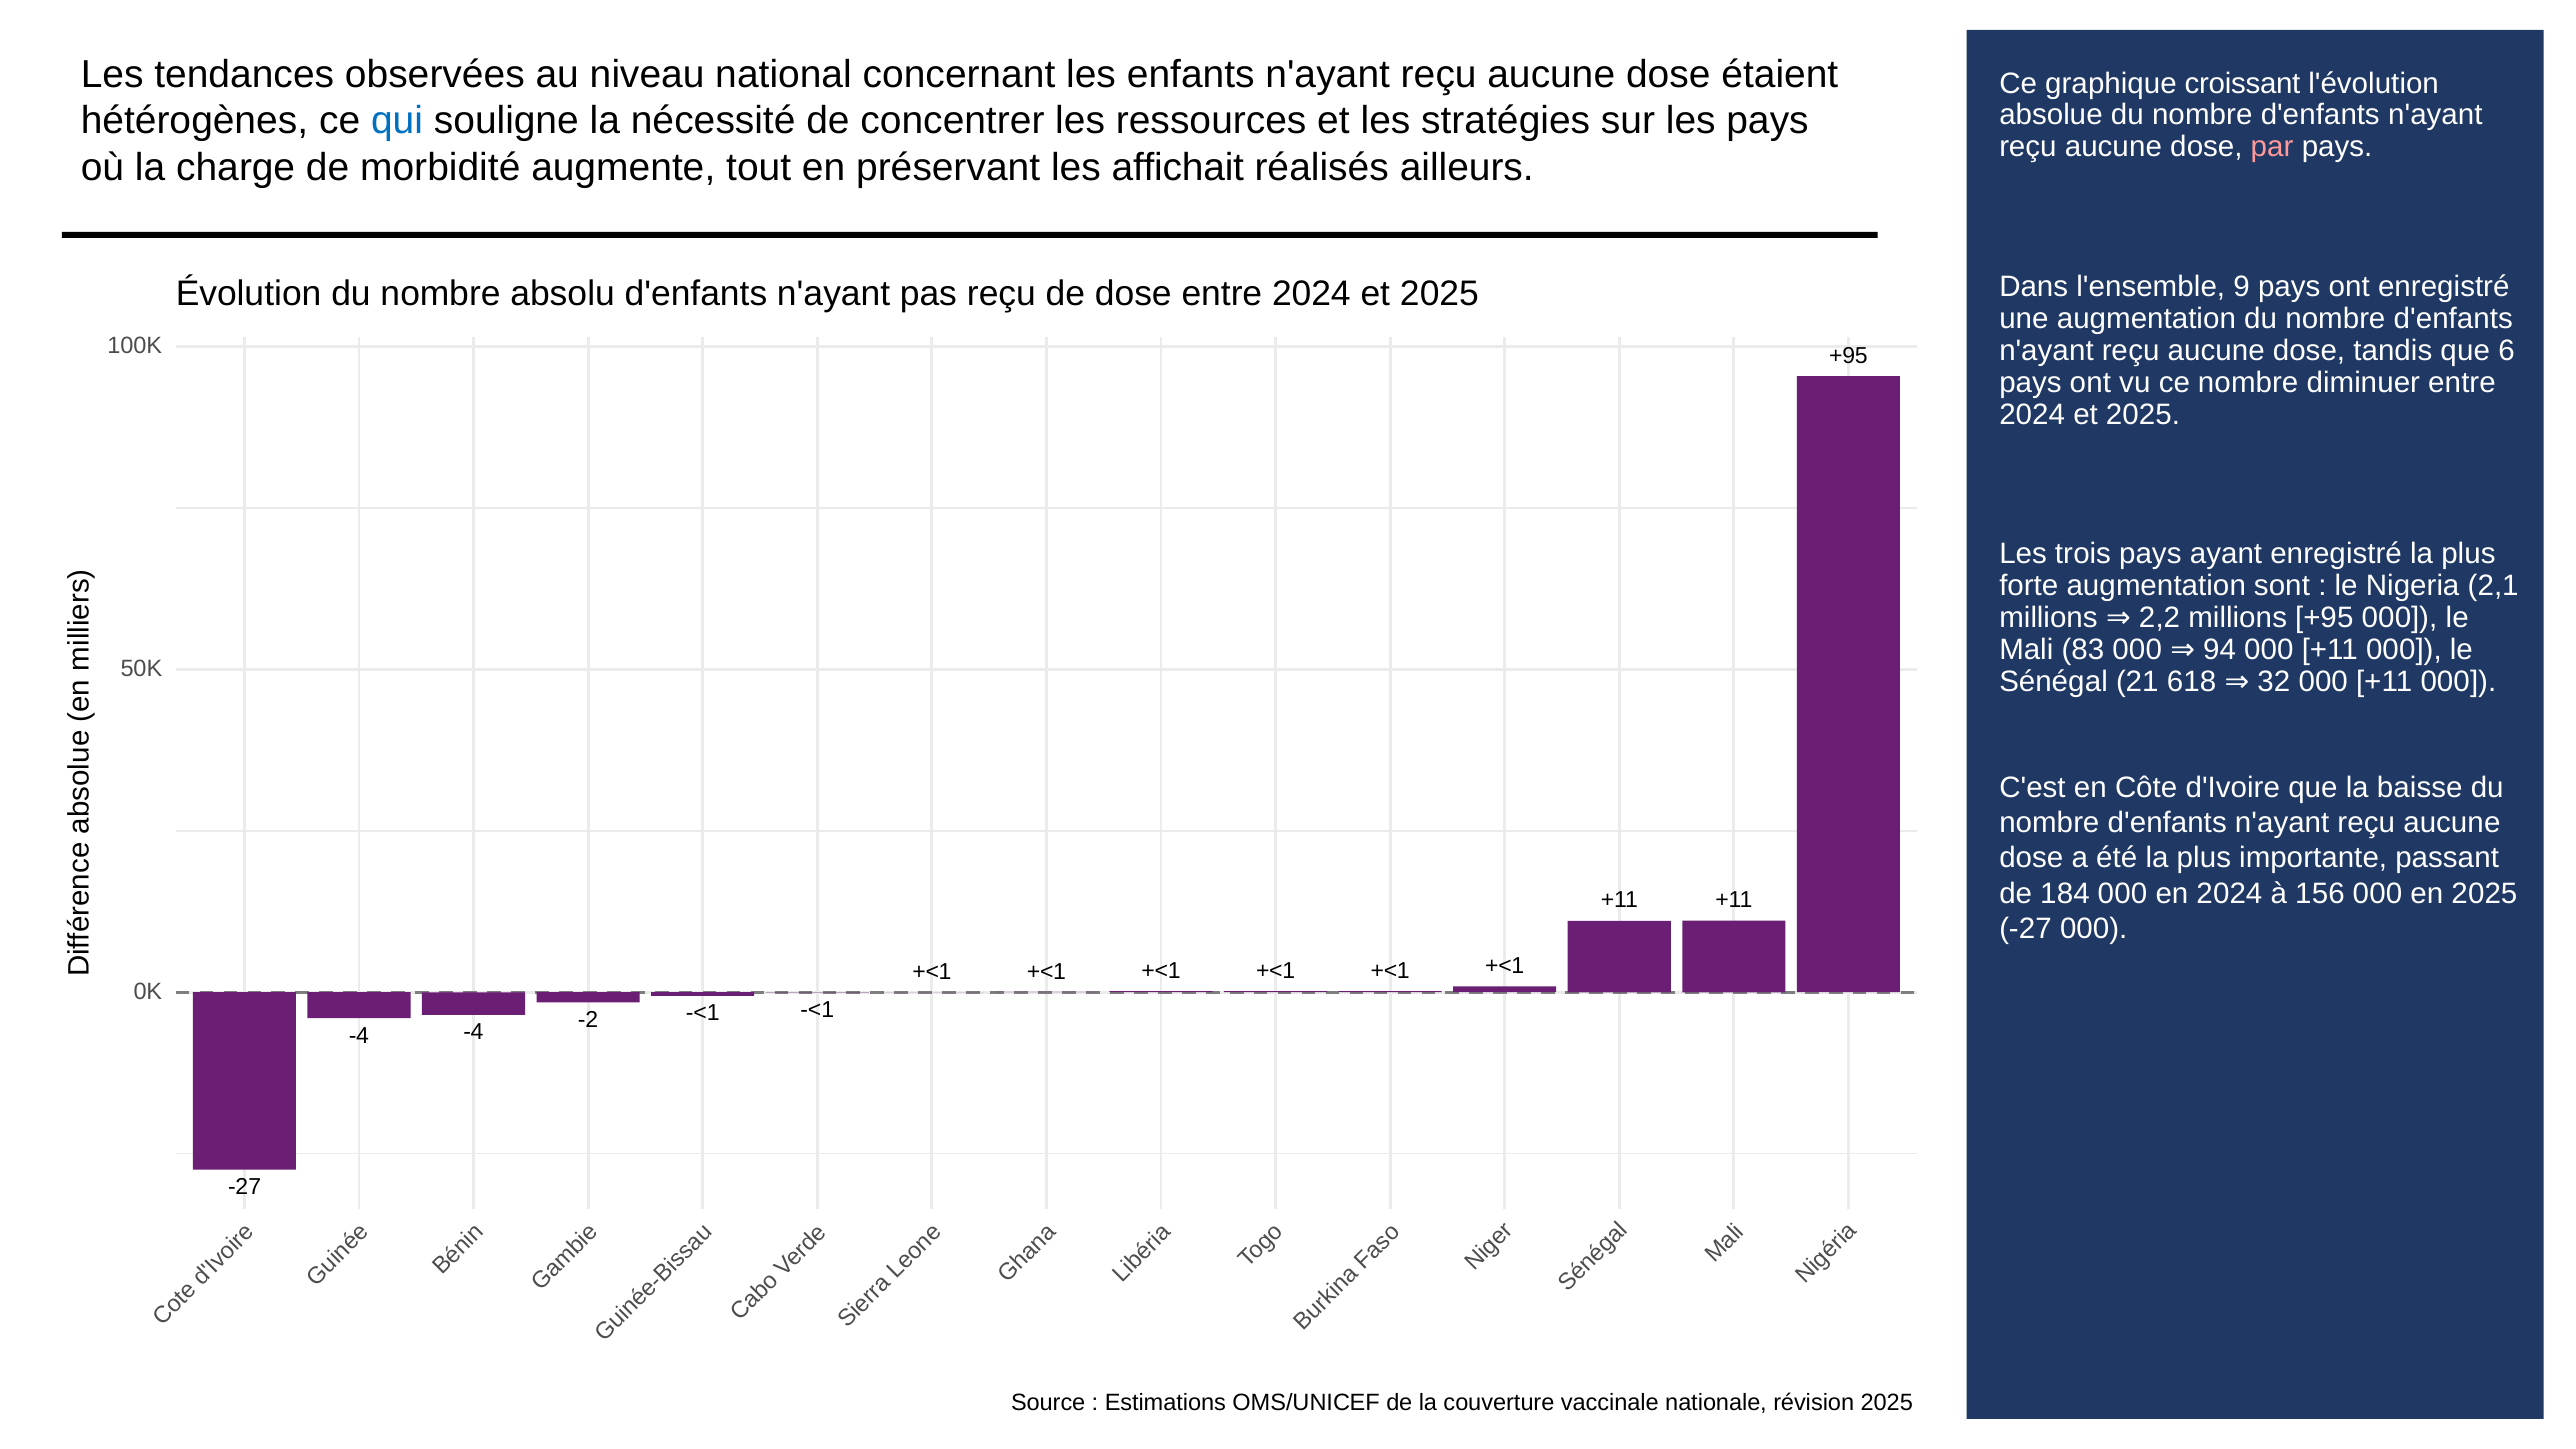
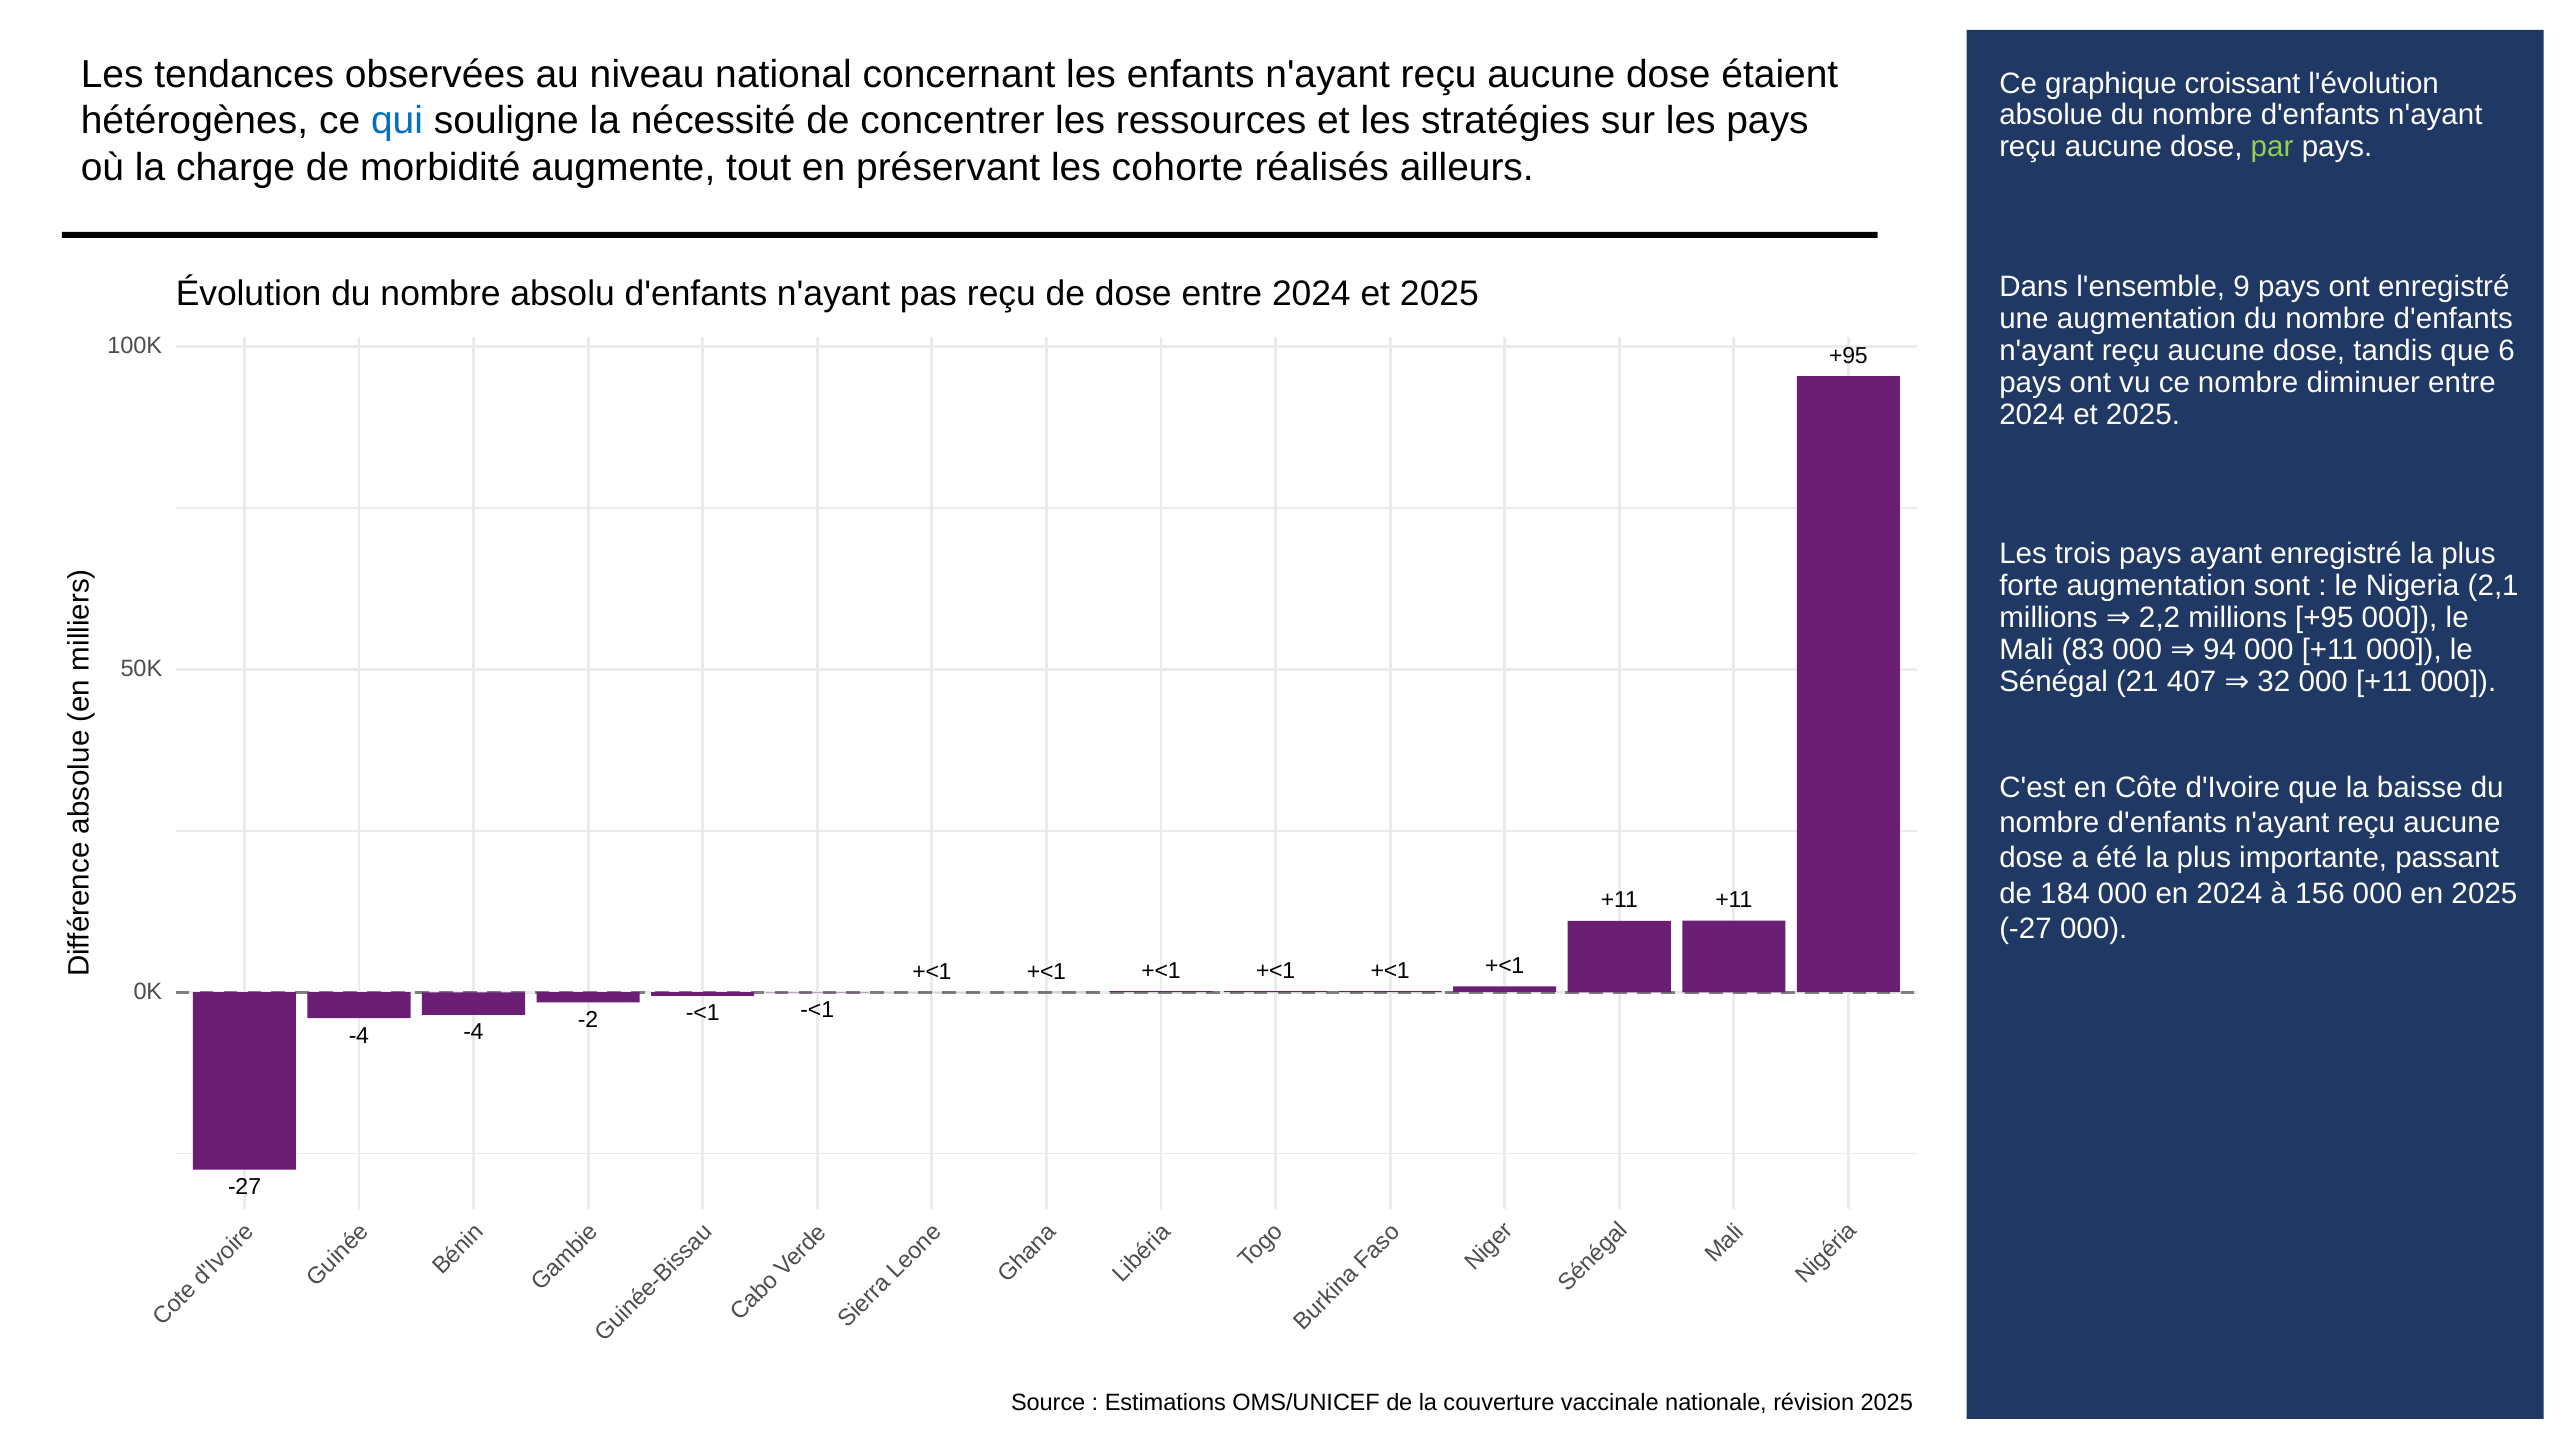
par colour: pink -> light green
affichait: affichait -> cohorte
618: 618 -> 407
